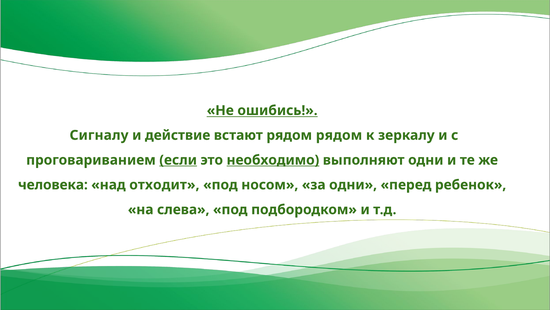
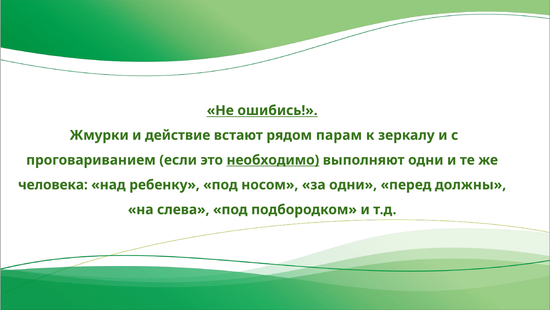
Сигналу: Сигналу -> Жмурки
рядом рядом: рядом -> парам
если underline: present -> none
отходит: отходит -> ребенку
ребенок: ребенок -> должны
